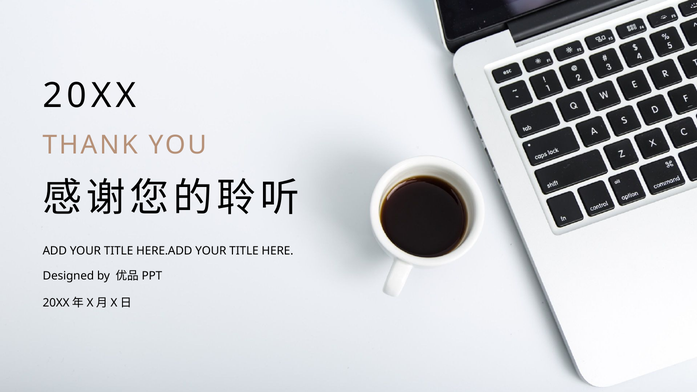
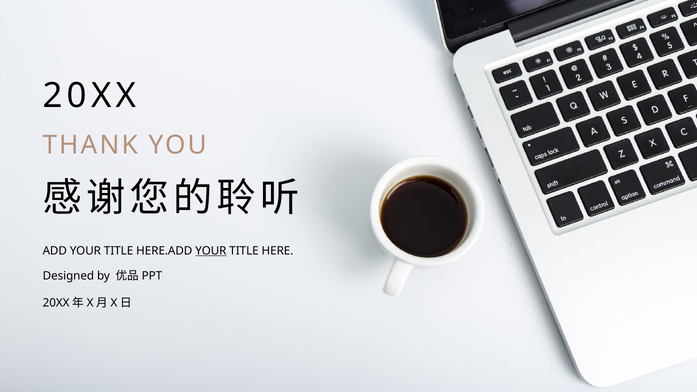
YOUR at (211, 251) underline: none -> present
